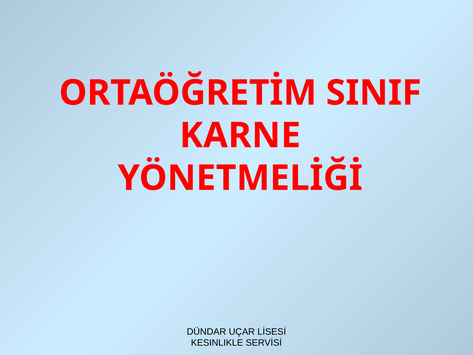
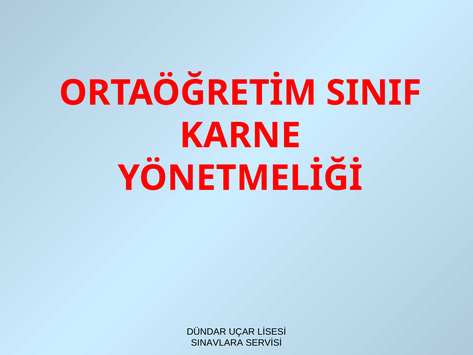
KESINLIKLE: KESINLIKLE -> SINAVLARA
